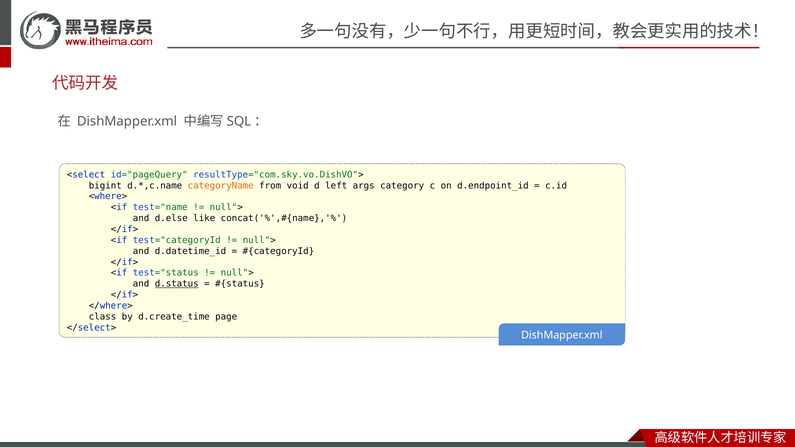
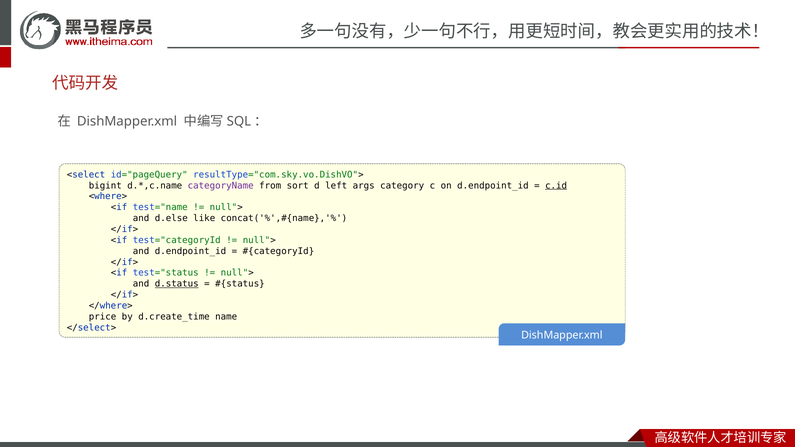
categoryName colour: orange -> purple
void: void -> sort
c.id underline: none -> present
and d.datetime_id: d.datetime_id -> d.endpoint_id
class: class -> price
page: page -> name
